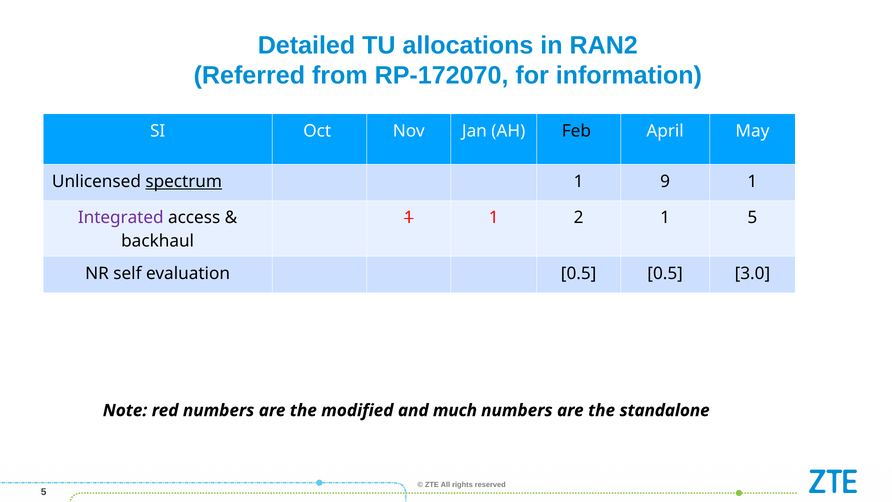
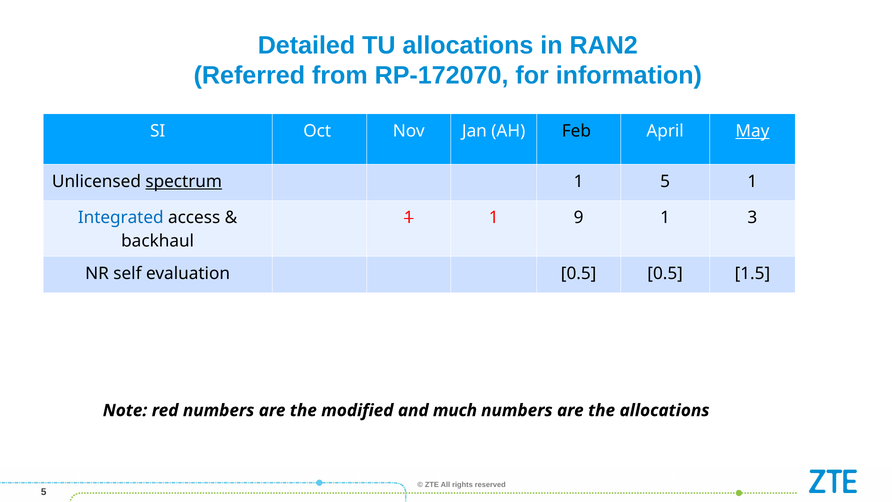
May underline: none -> present
1 9: 9 -> 5
Integrated colour: purple -> blue
2: 2 -> 9
1 5: 5 -> 3
3.0: 3.0 -> 1.5
the standalone: standalone -> allocations
